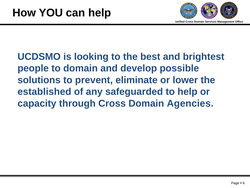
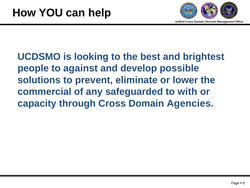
to domain: domain -> against
established: established -> commercial
to help: help -> with
